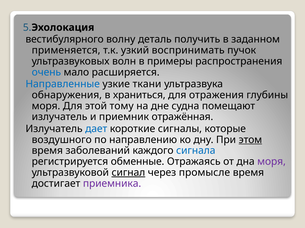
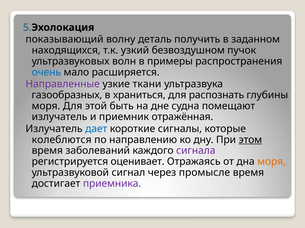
вестибулярного: вестибулярного -> показывающий
применяется: применяется -> находящихся
воспринимать: воспринимать -> безвоздушном
Направленные colour: blue -> purple
обнаружения: обнаружения -> газообразных
отражения: отражения -> распознать
тому: тому -> быть
воздушного: воздушного -> колеблются
сигнала colour: blue -> purple
обменные: обменные -> оценивает
моря at (272, 162) colour: purple -> orange
сигнал underline: present -> none
